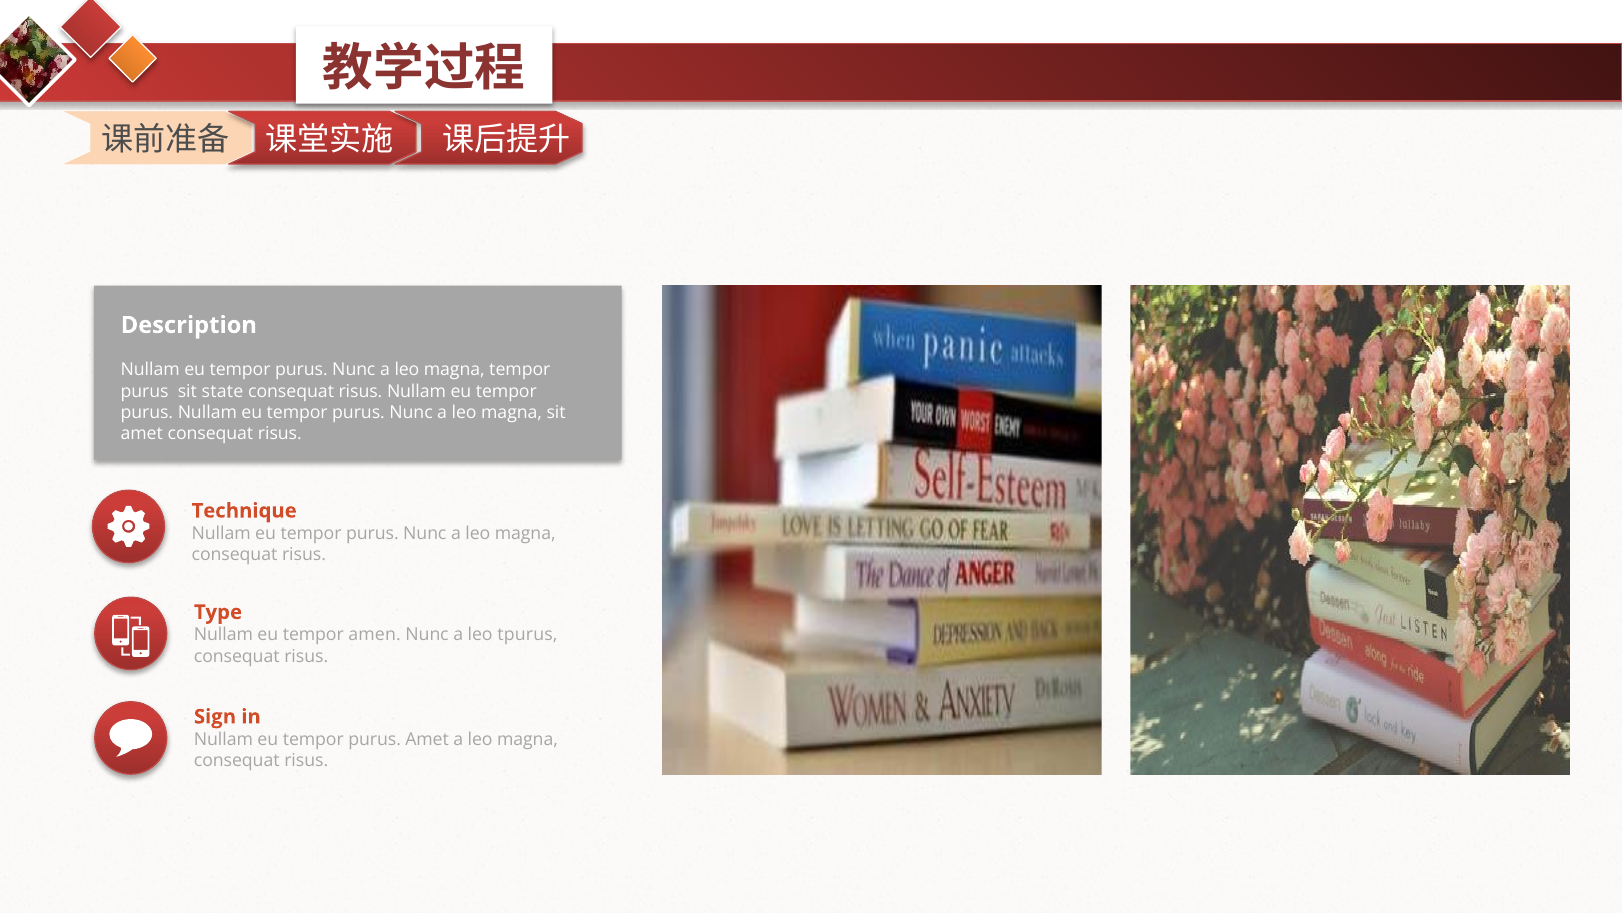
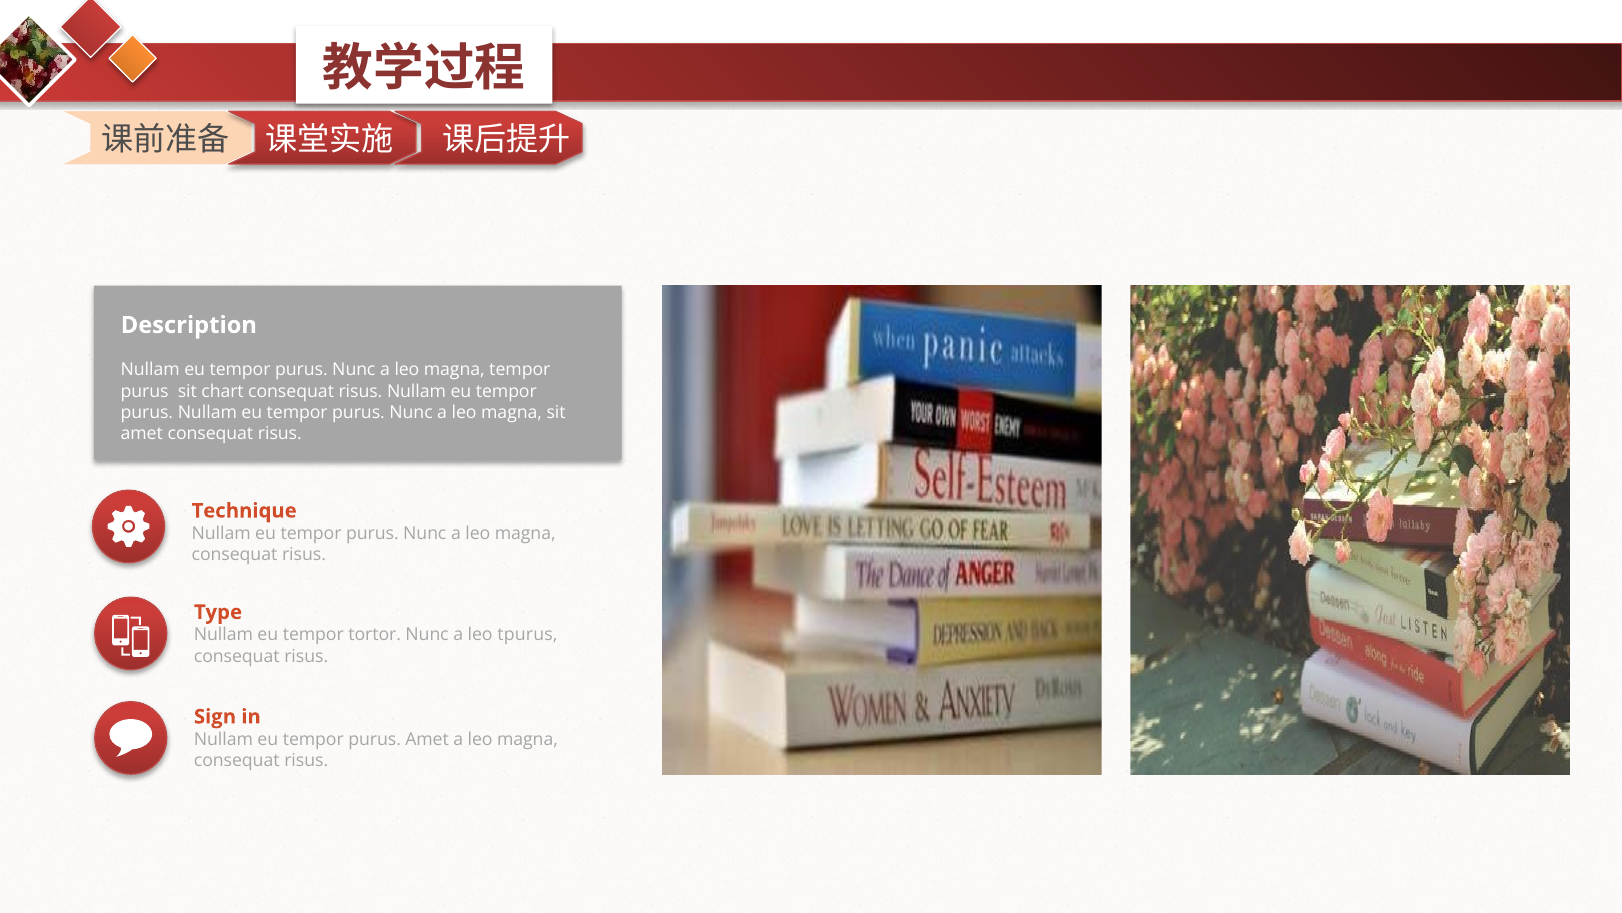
state: state -> chart
amen: amen -> tortor
